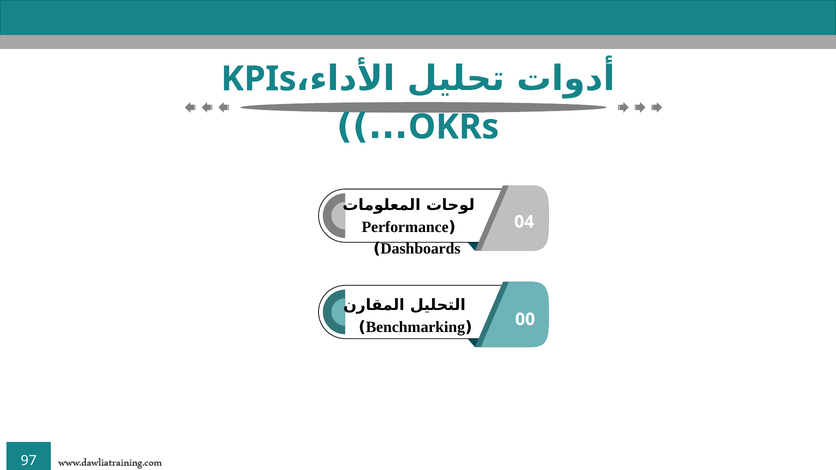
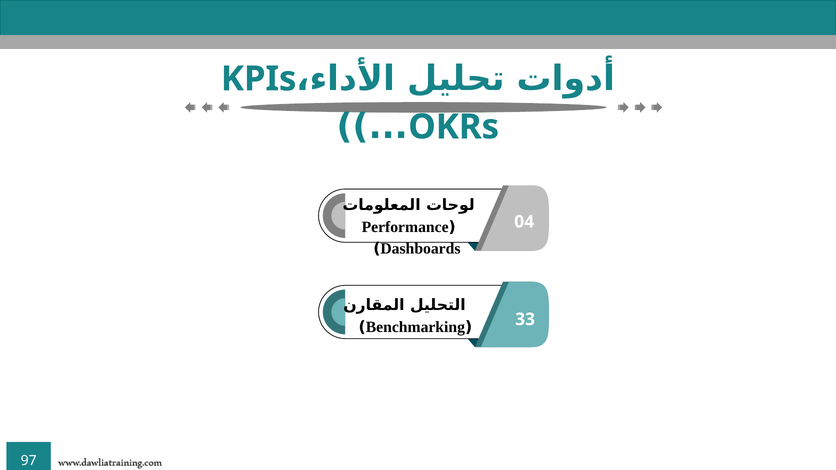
00: 00 -> 33
